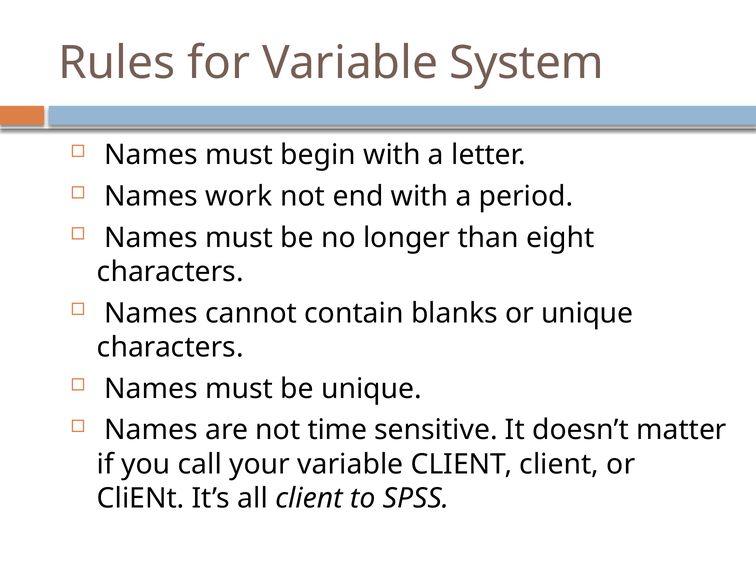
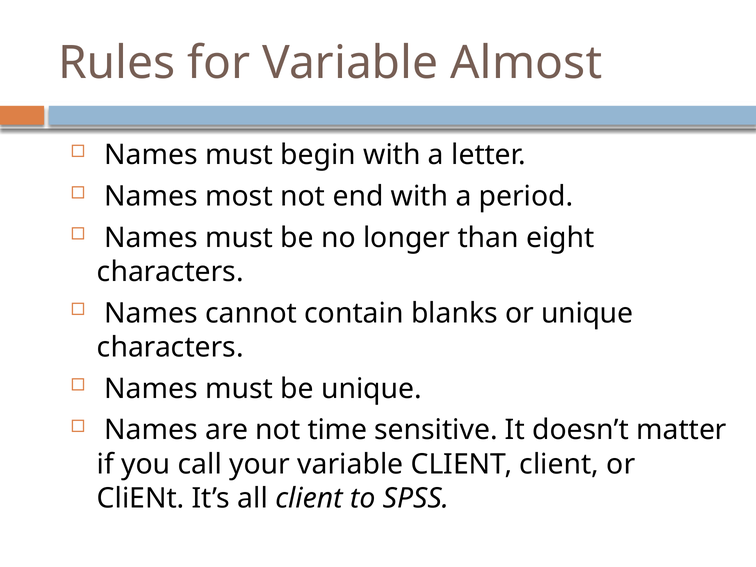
System: System -> Almost
work: work -> most
